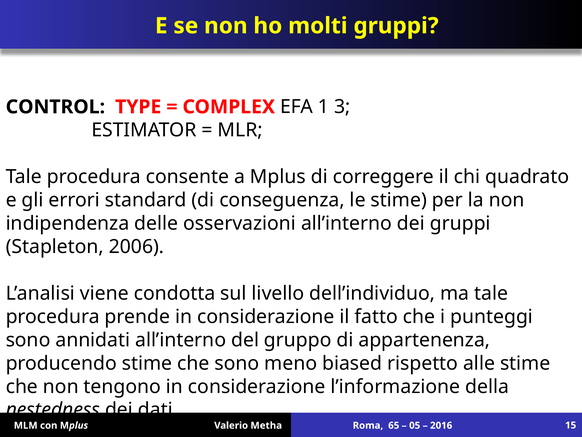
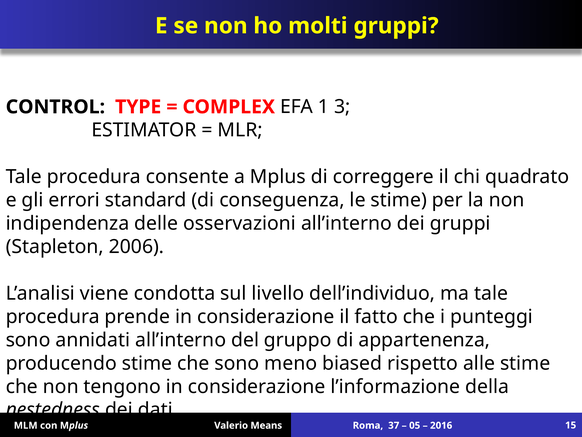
Metha: Metha -> Means
65: 65 -> 37
